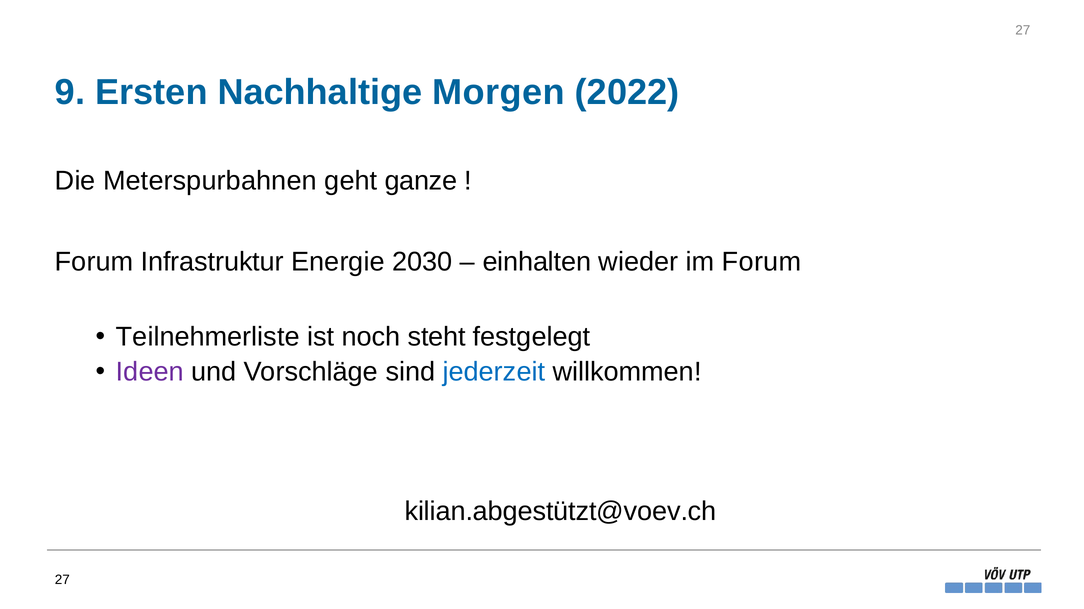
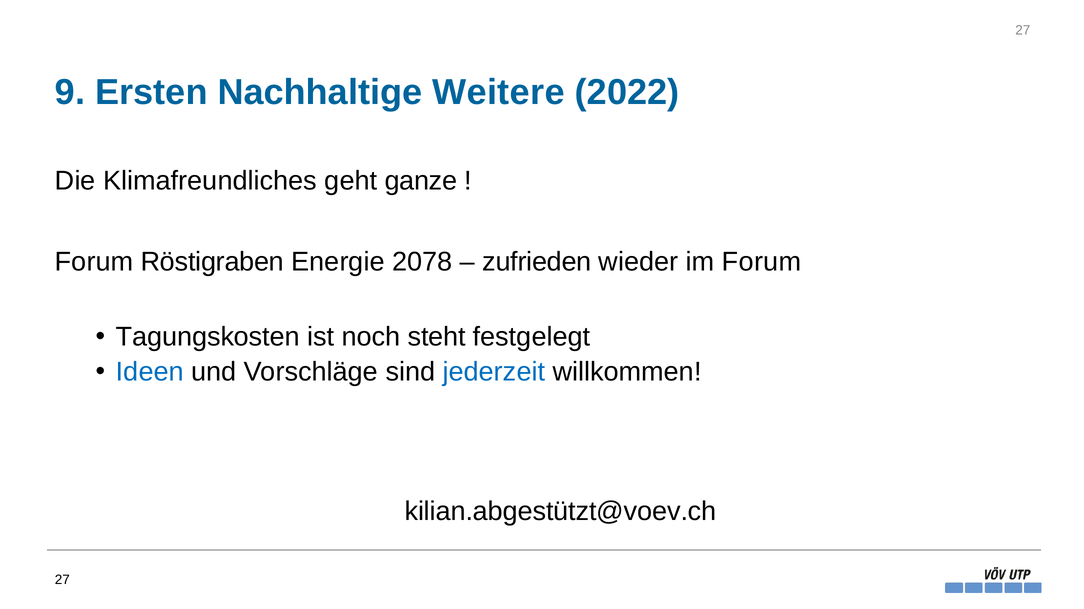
Morgen: Morgen -> Weitere
Meterspurbahnen: Meterspurbahnen -> Klimafreundliches
Infrastruktur: Infrastruktur -> Röstigraben
2030: 2030 -> 2078
einhalten: einhalten -> zufrieden
Teilnehmerliste: Teilnehmerliste -> Tagungskosten
Ideen colour: purple -> blue
